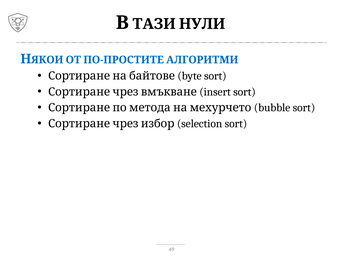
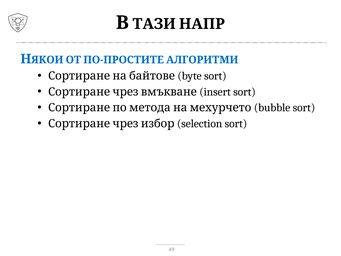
НУЛИ: НУЛИ -> НАПР
